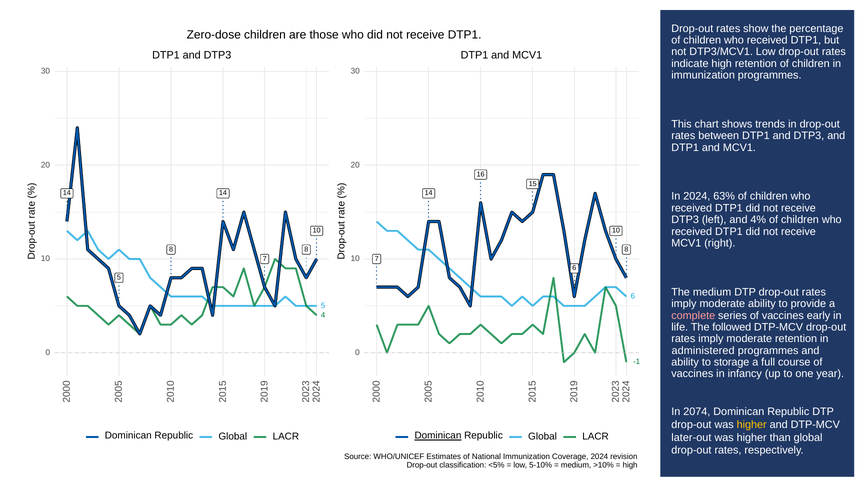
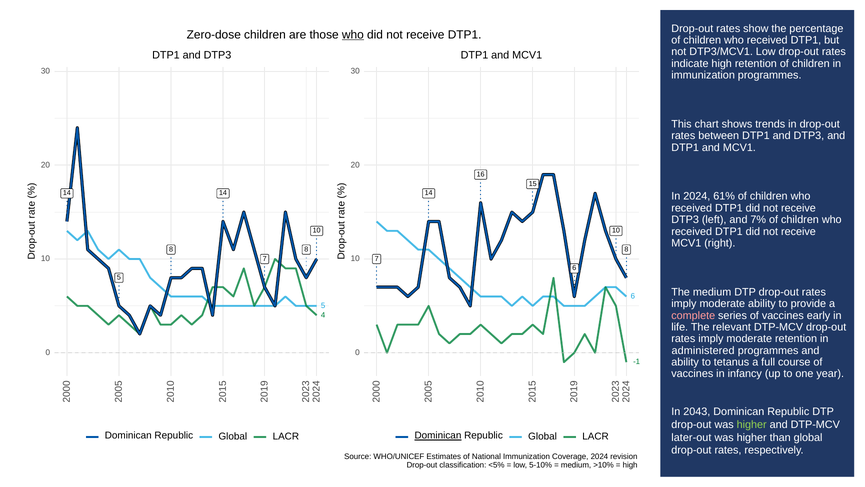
who at (353, 35) underline: none -> present
63%: 63% -> 61%
4%: 4% -> 7%
followed: followed -> relevant
storage: storage -> tetanus
2074: 2074 -> 2043
higher at (752, 424) colour: yellow -> light green
